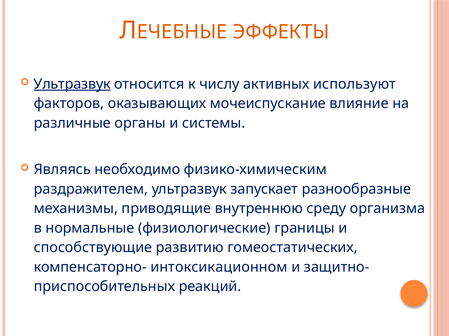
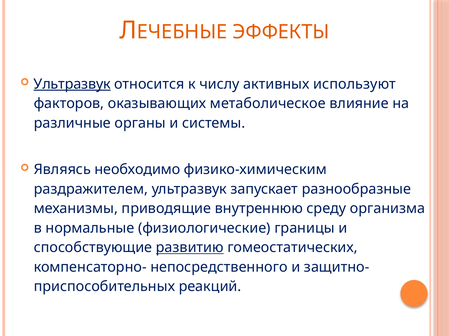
мочеиспускание: мочеиспускание -> метаболическое
развитию underline: none -> present
интоксикационном: интоксикационном -> непосредственного
